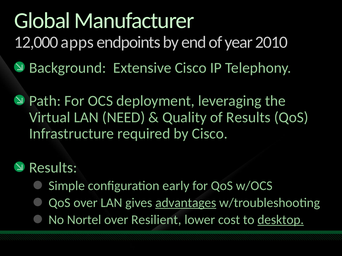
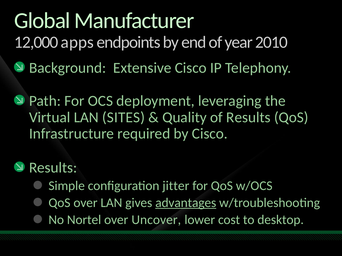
NEED: NEED -> SITES
early: early -> jitter
Resilient: Resilient -> Uncover
desktop underline: present -> none
